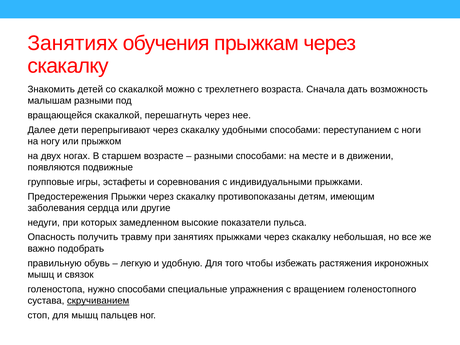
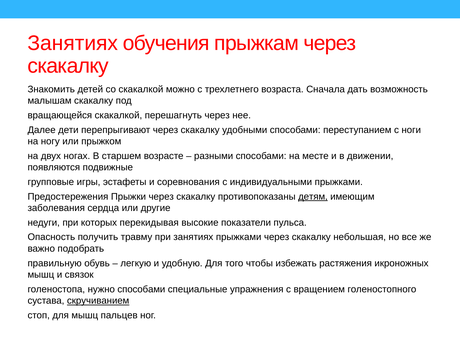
малышам разными: разными -> скакалку
детям underline: none -> present
замедленном: замедленном -> перекидывая
